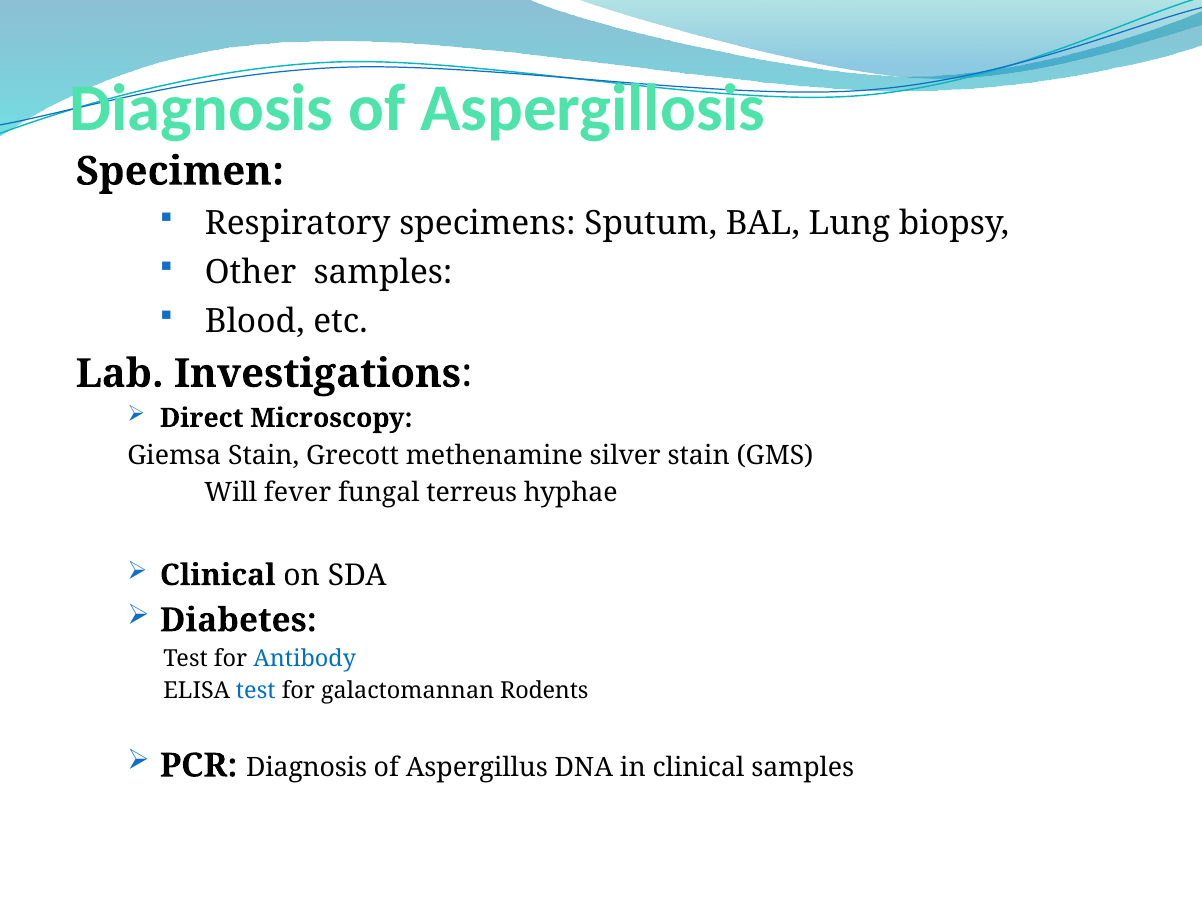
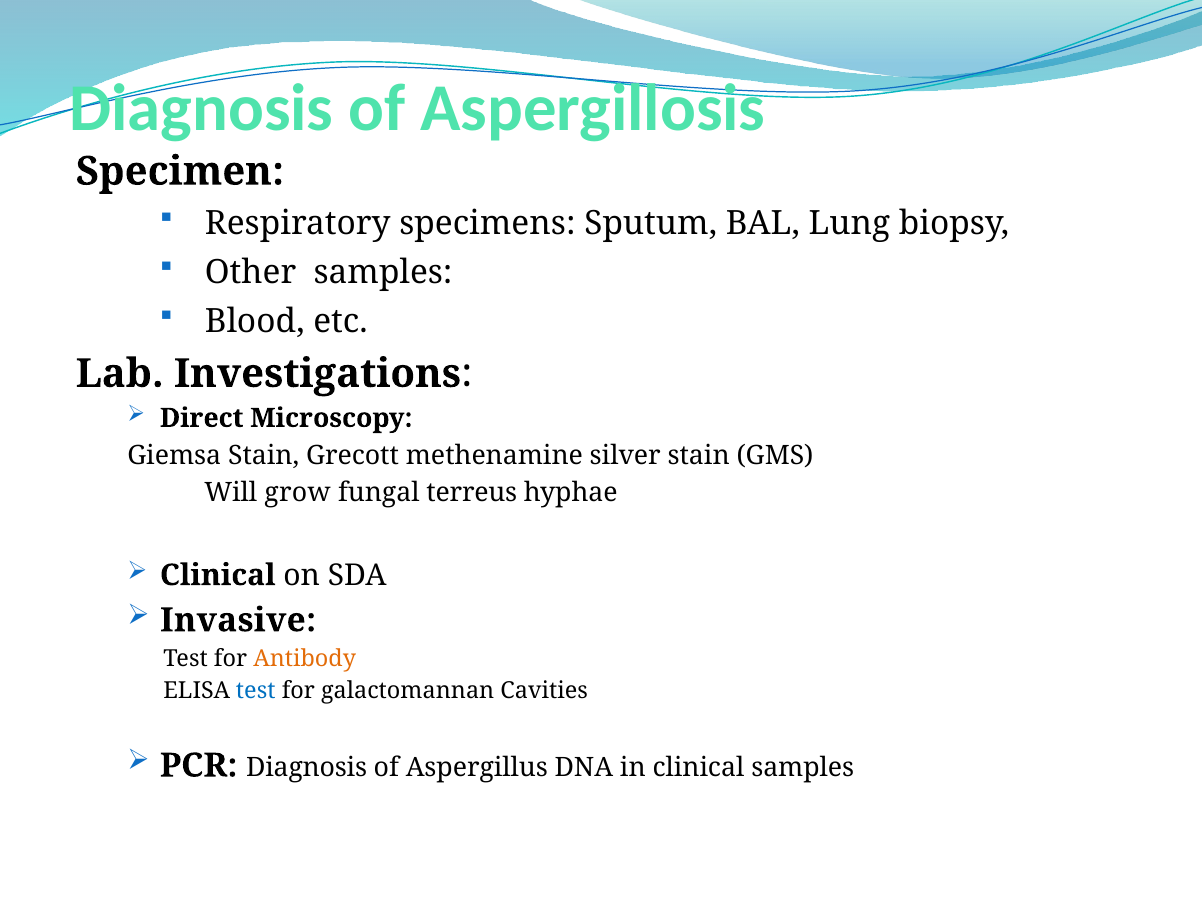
fever: fever -> grow
Diabetes: Diabetes -> Invasive
Antibody colour: blue -> orange
Rodents: Rodents -> Cavities
